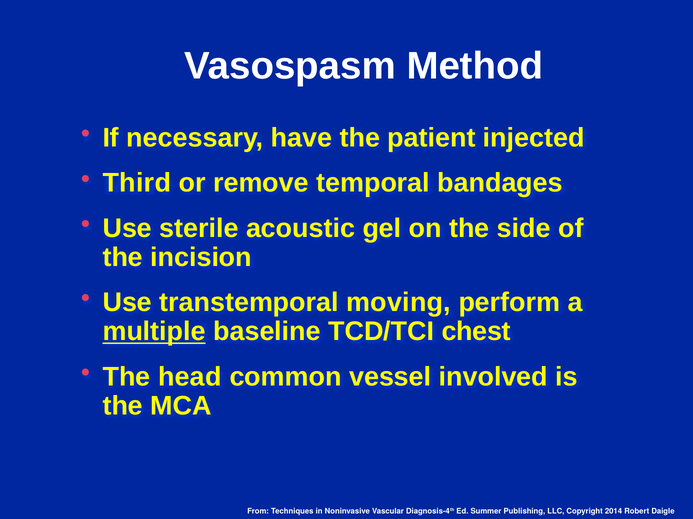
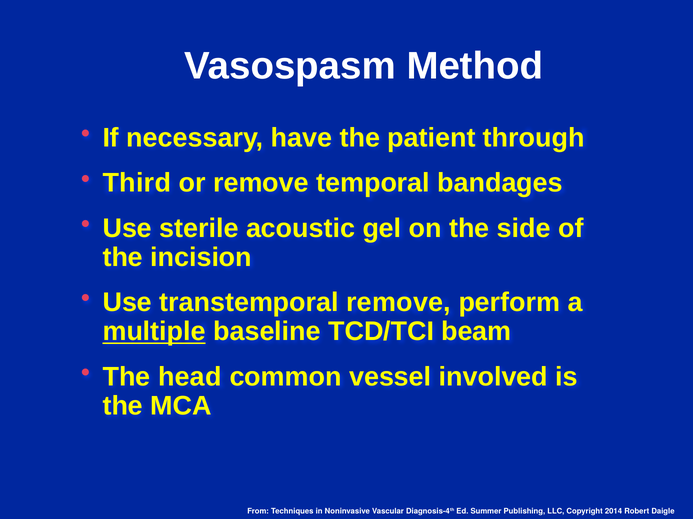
injected: injected -> through
transtemporal moving: moving -> remove
chest: chest -> beam
